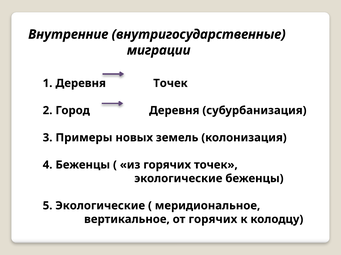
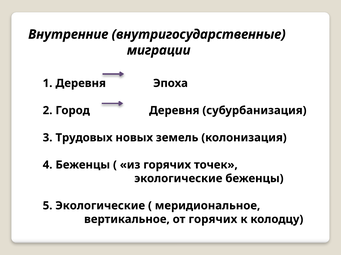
Деревня Точек: Точек -> Эпоха
Примеры: Примеры -> Трудовых
